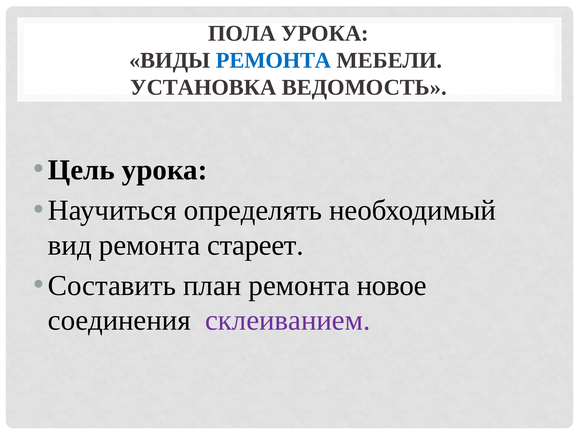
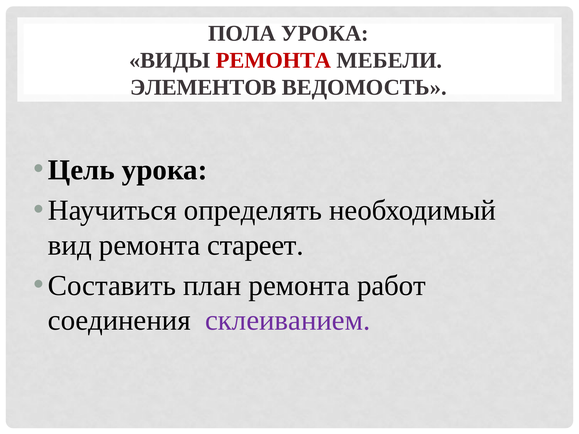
РЕМОНТА at (274, 60) colour: blue -> red
УСТАНОВКА: УСТАНОВКА -> ЭЛЕМЕНТОВ
новое: новое -> работ
